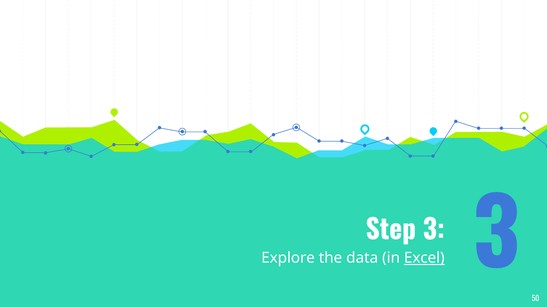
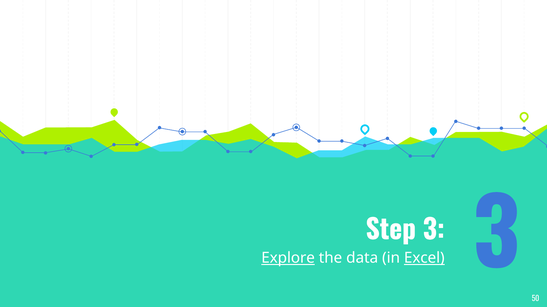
Explore underline: none -> present
